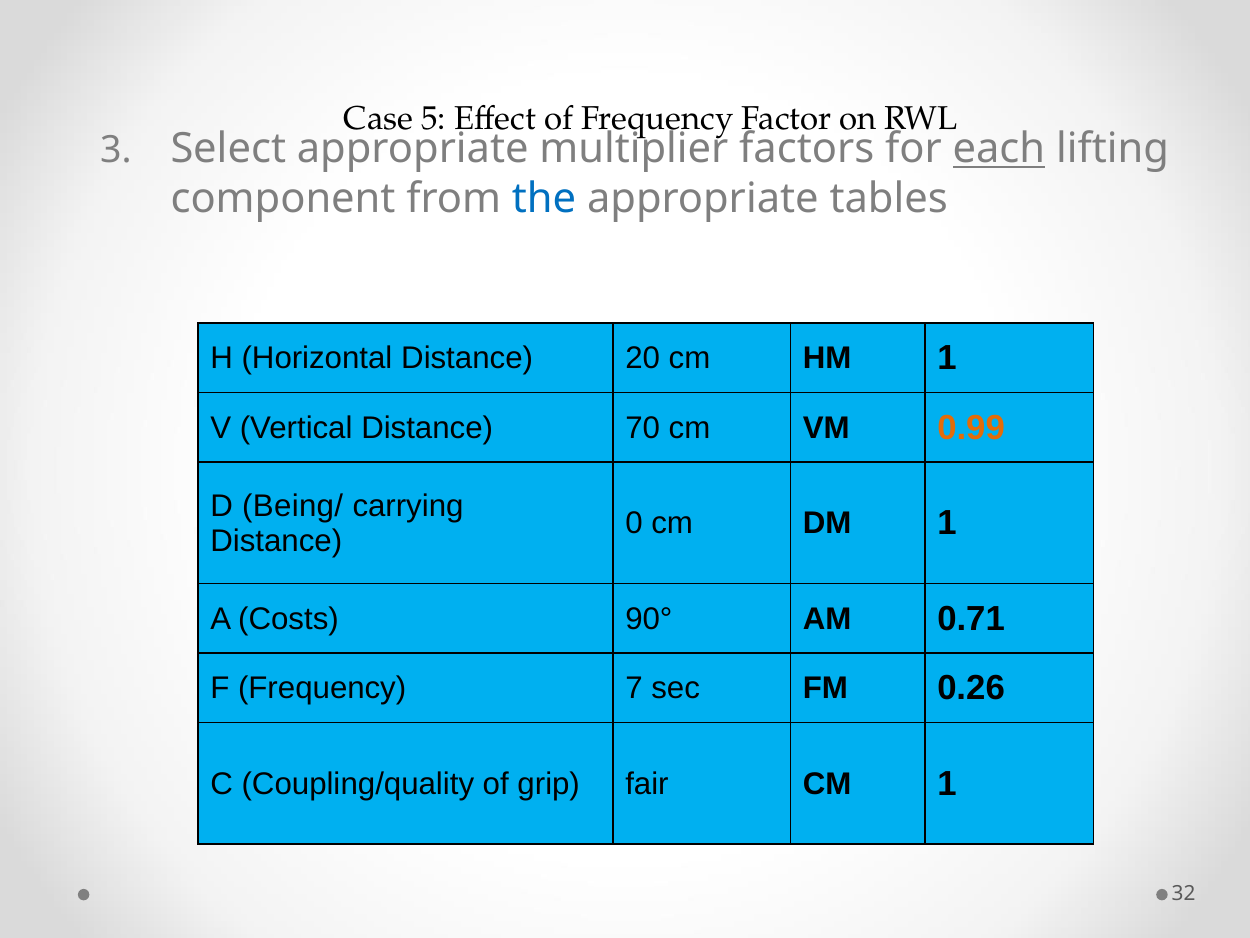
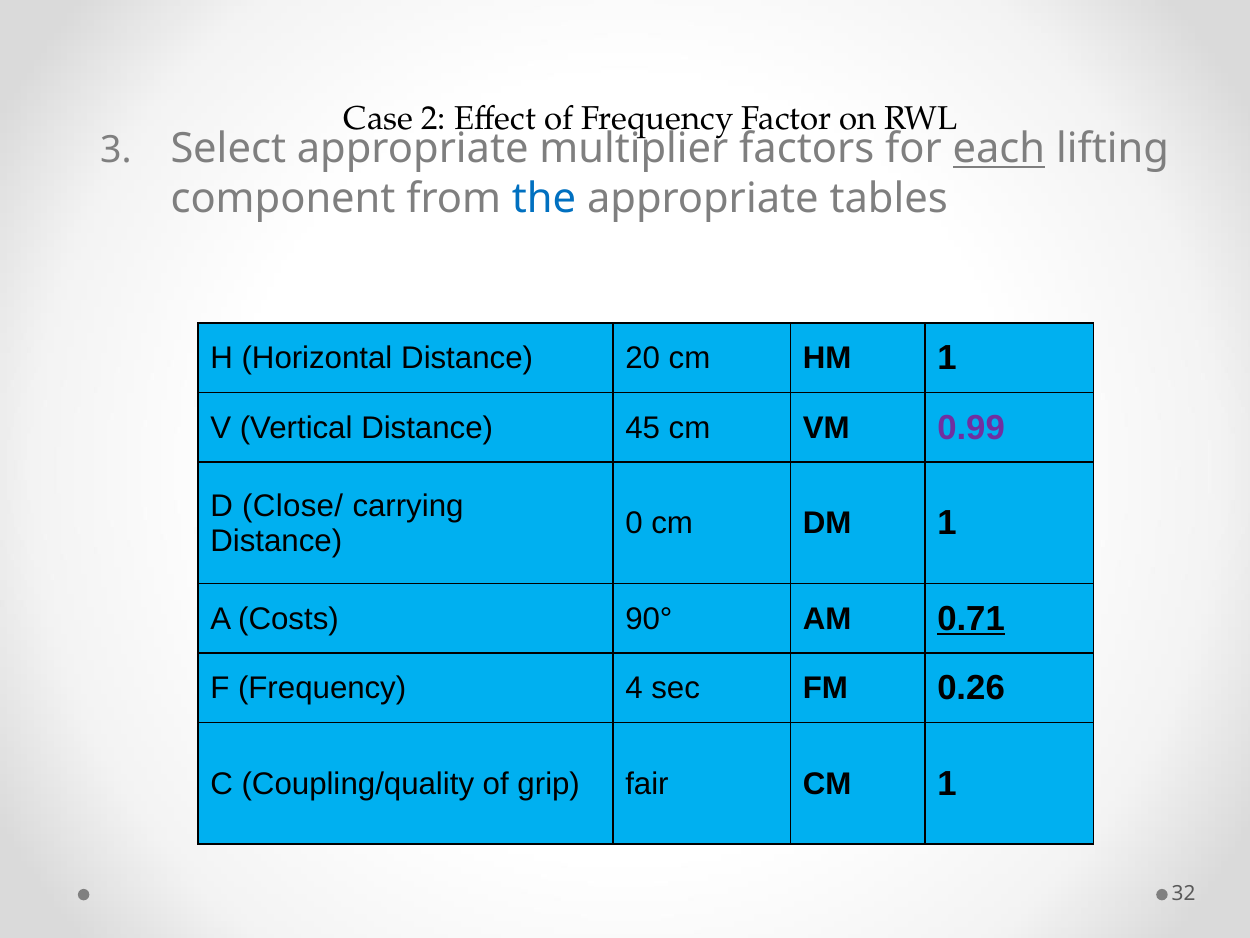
5: 5 -> 2
70: 70 -> 45
0.99 colour: orange -> purple
Being/: Being/ -> Close/
0.71 underline: none -> present
7: 7 -> 4
